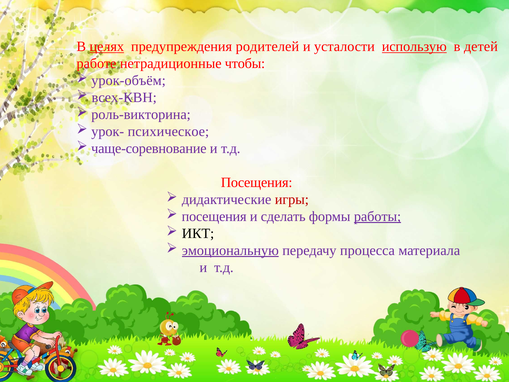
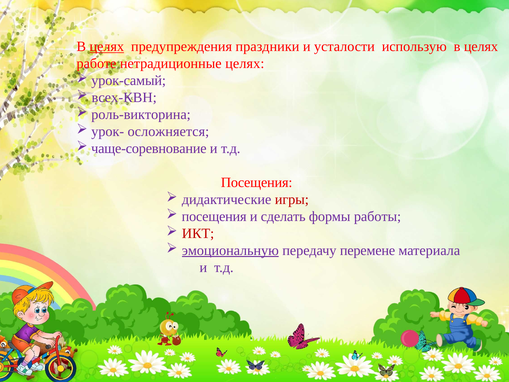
родителей: родителей -> праздники
использую underline: present -> none
детей at (481, 47): детей -> целях
нетрадиционные чтобы: чтобы -> целях
урок-объём: урок-объём -> урок-самый
психическое: психическое -> осложняется
работы underline: present -> none
ИКТ colour: black -> red
процесса: процесса -> перемене
